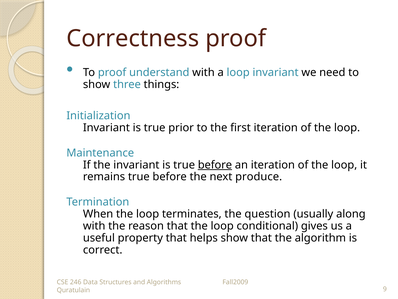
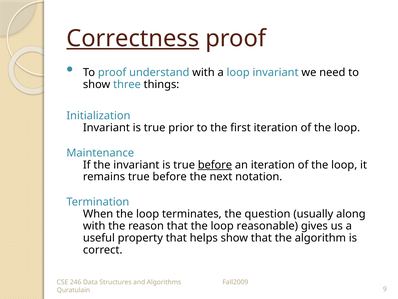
Correctness underline: none -> present
produce: produce -> notation
conditional: conditional -> reasonable
